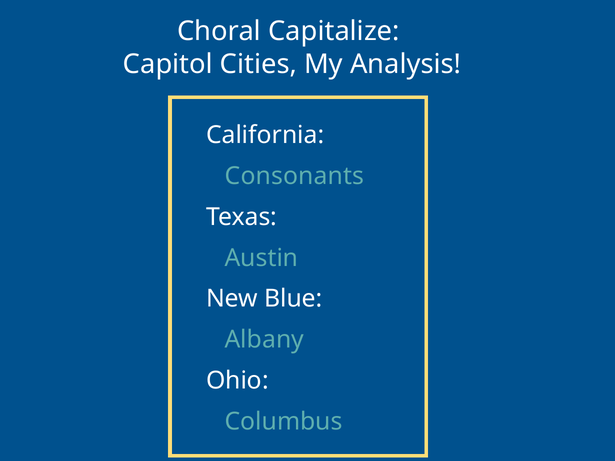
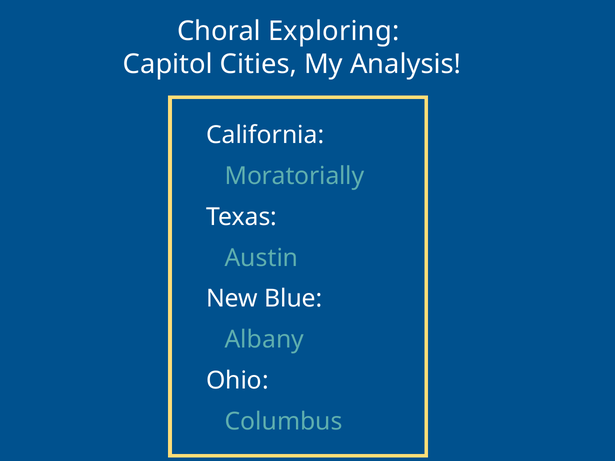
Capitalize: Capitalize -> Exploring
Consonants: Consonants -> Moratorially
